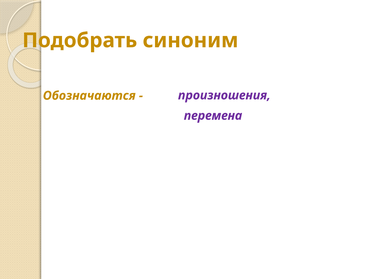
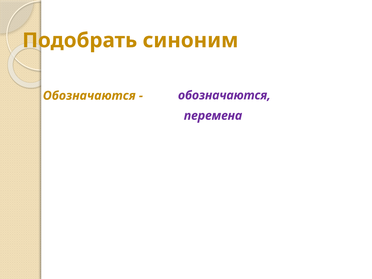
произношения at (224, 95): произношения -> обозначаются
